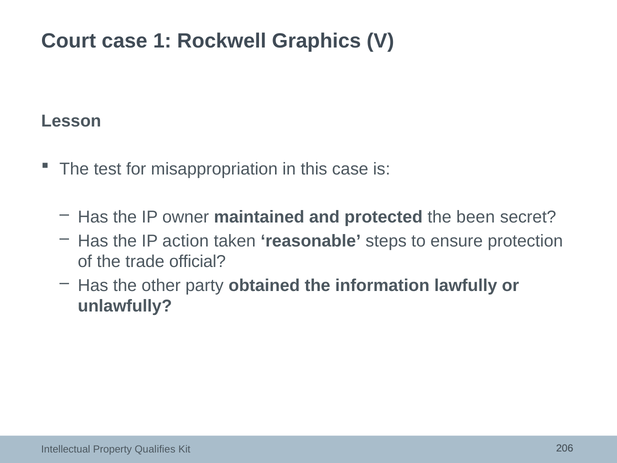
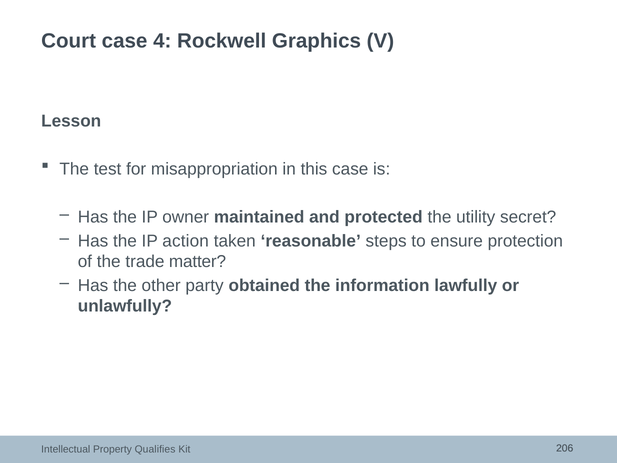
1: 1 -> 4
been: been -> utility
official: official -> matter
